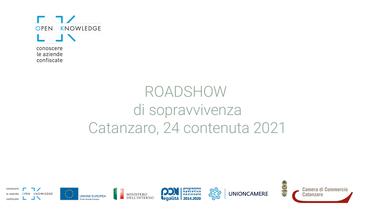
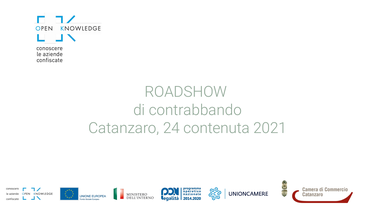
sopravvivenza: sopravvivenza -> contrabbando
